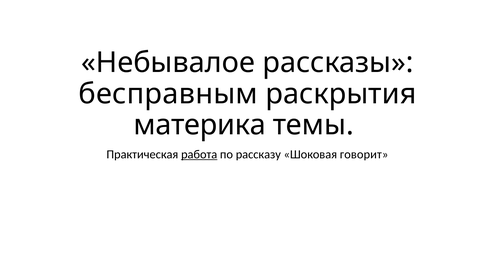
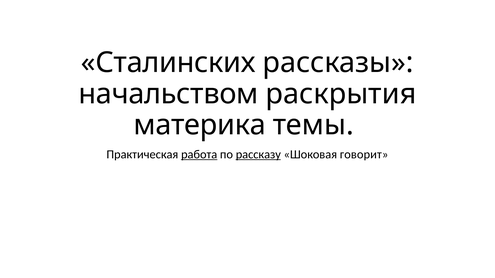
Небывалое: Небывалое -> Сталинских
бесправным: бесправным -> начальством
рассказу underline: none -> present
